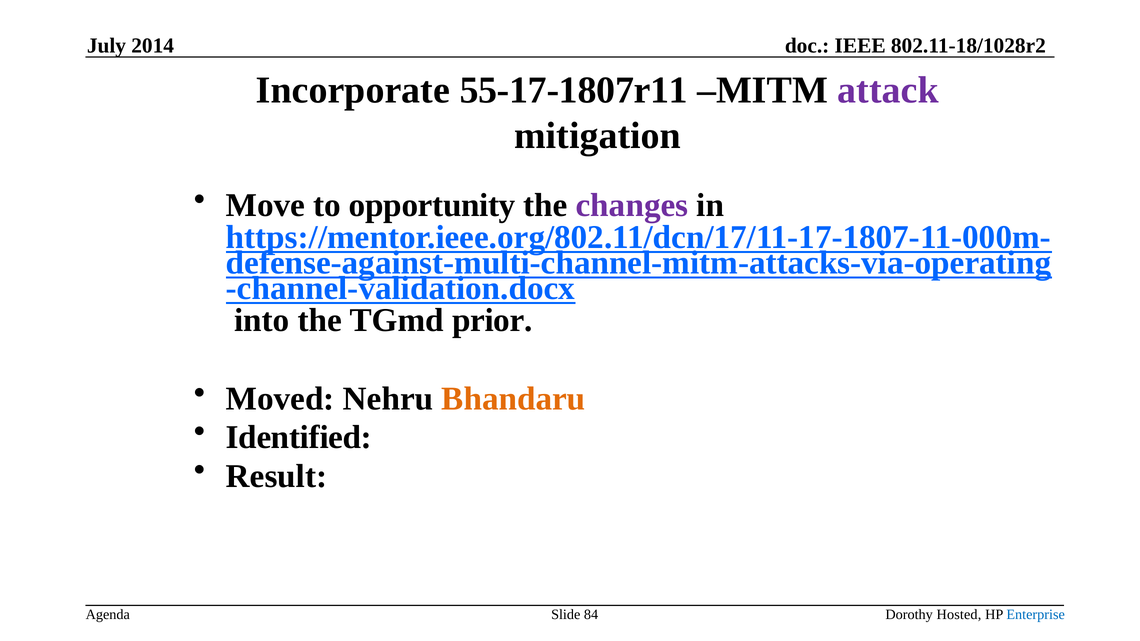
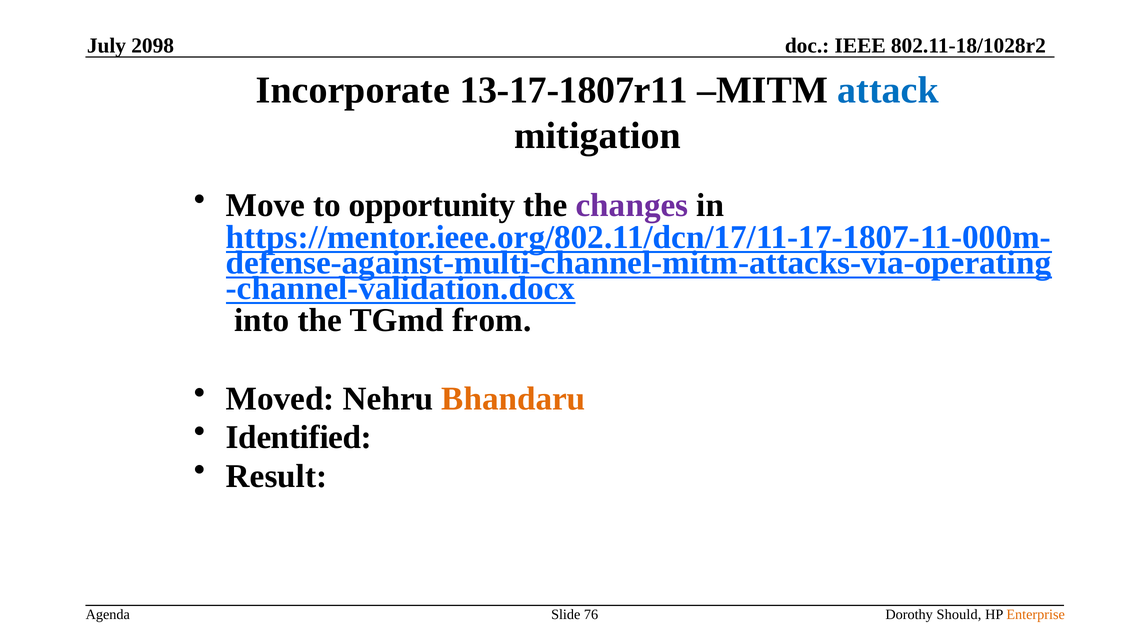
2014: 2014 -> 2098
55-17-1807r11: 55-17-1807r11 -> 13-17-1807r11
attack colour: purple -> blue
prior: prior -> from
84: 84 -> 76
Hosted: Hosted -> Should
Enterprise colour: blue -> orange
